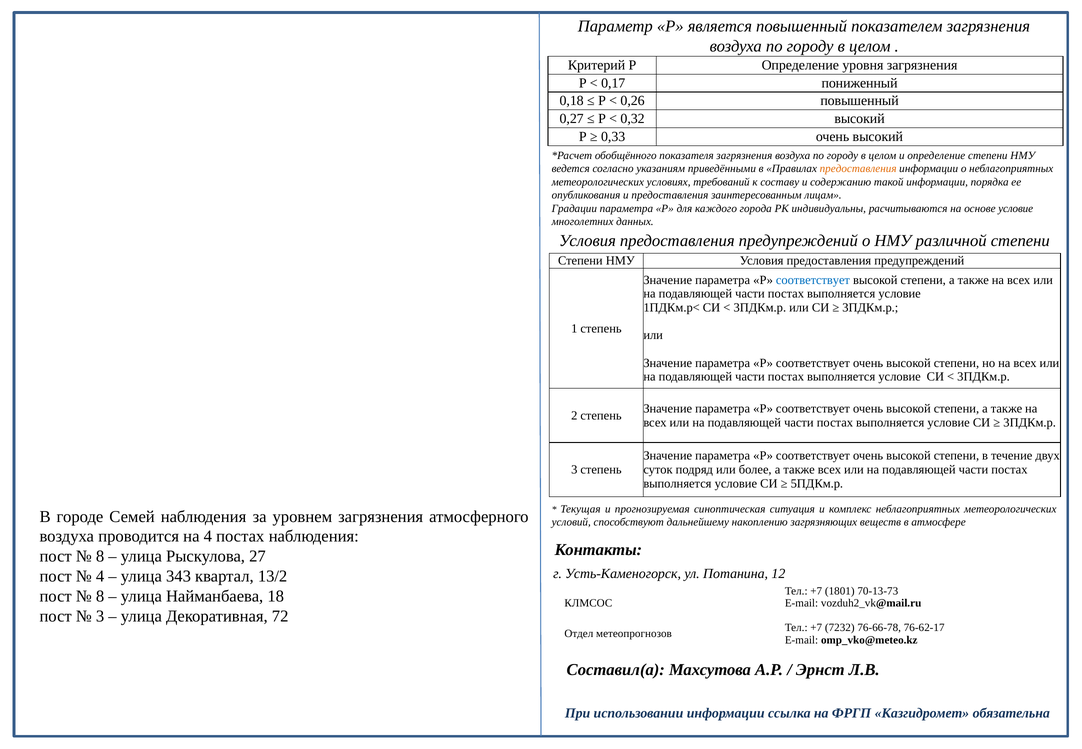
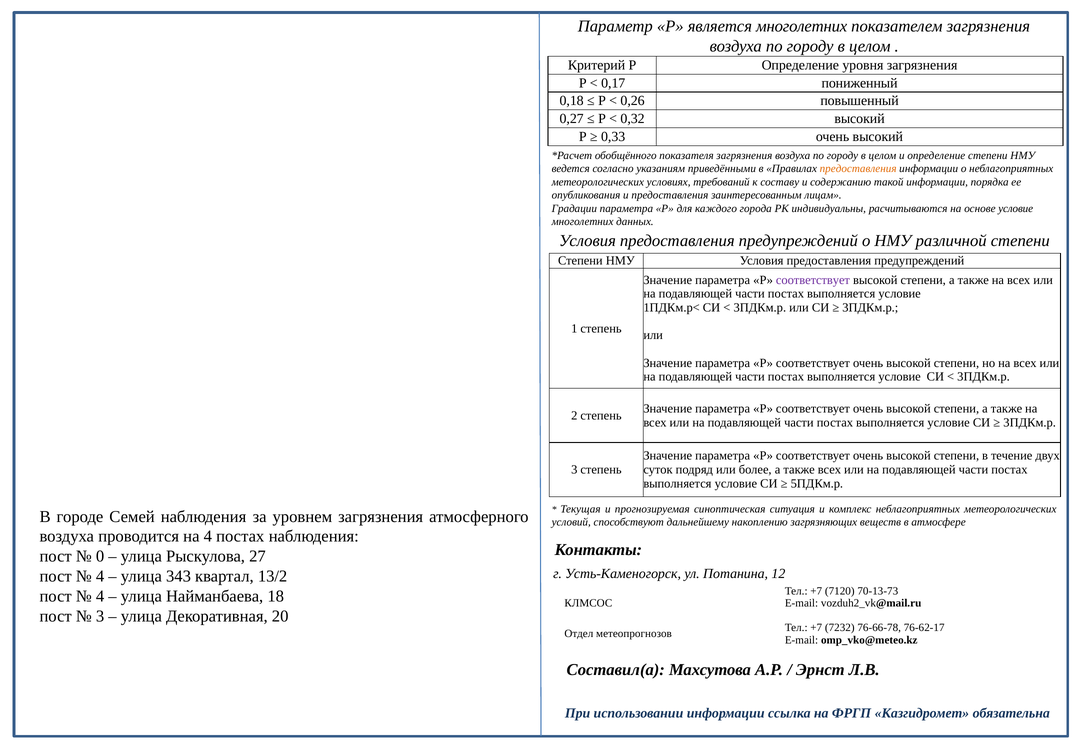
является повышенный: повышенный -> многолетних
соответствует at (813, 280) colour: blue -> purple
8 at (100, 557): 8 -> 0
1801: 1801 -> 7120
8 at (100, 596): 8 -> 4
72: 72 -> 20
